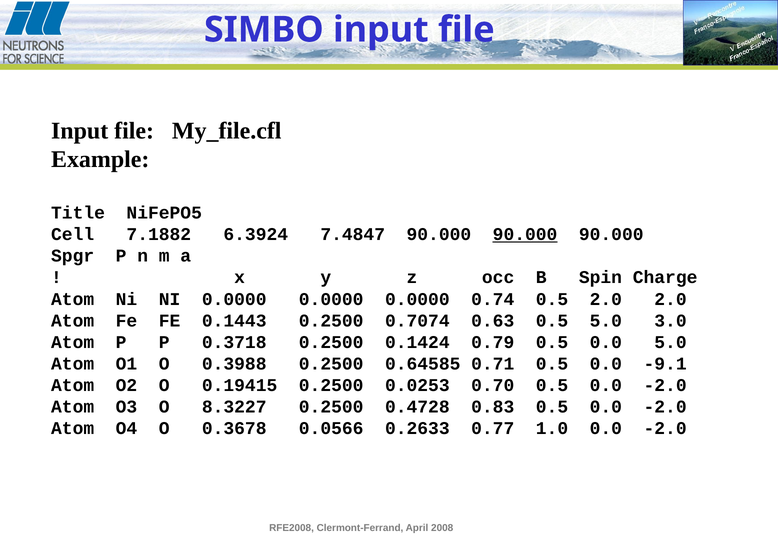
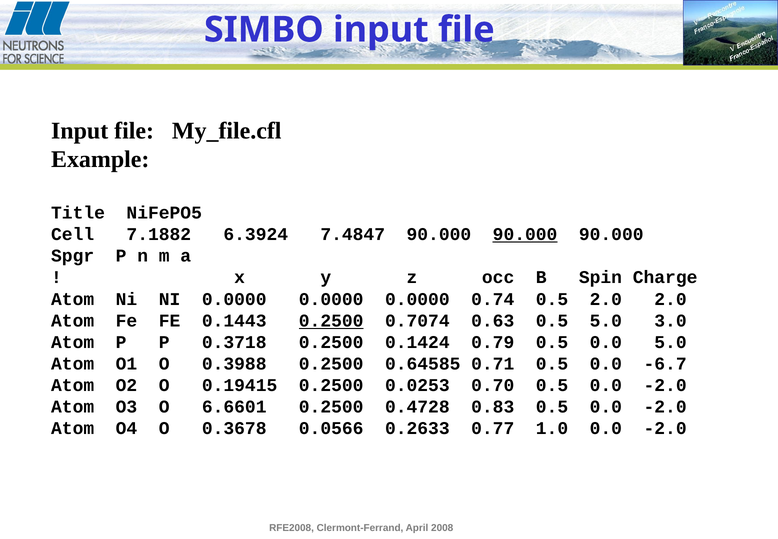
0.2500 at (331, 320) underline: none -> present
-9.1: -9.1 -> -6.7
8.3227: 8.3227 -> 6.6601
